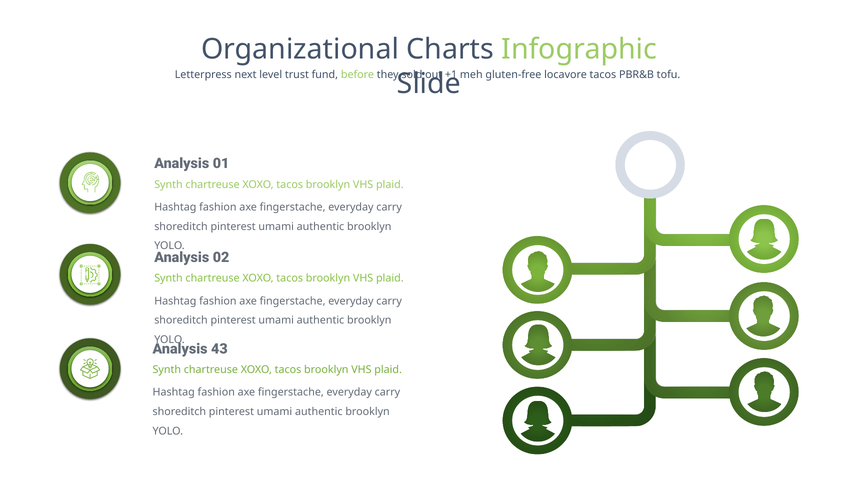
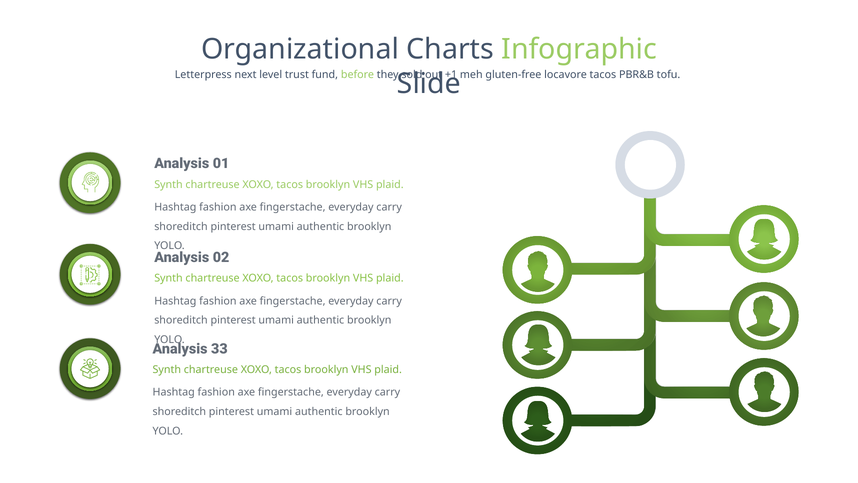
43: 43 -> 33
